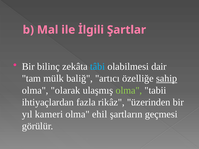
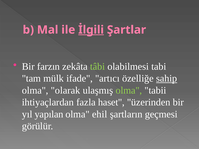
İlgili underline: none -> present
bilinç: bilinç -> farzın
tâbi colour: light blue -> light green
dair: dair -> tabi
baliğ: baliğ -> ifade
rikâz: rikâz -> haset
kameri: kameri -> yapılan
